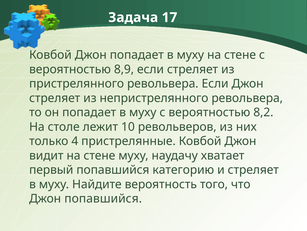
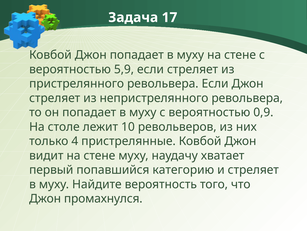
8,9: 8,9 -> 5,9
8,2: 8,2 -> 0,9
Джон попавшийся: попавшийся -> промахнулся
